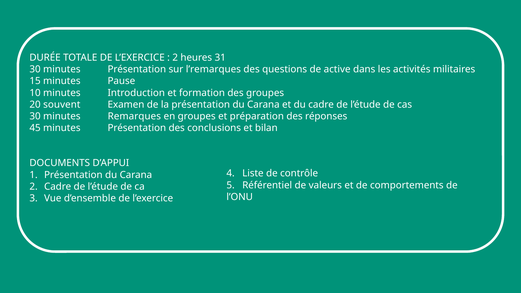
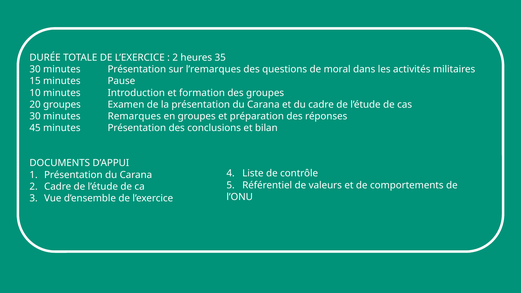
31: 31 -> 35
active: active -> moral
20 souvent: souvent -> groupes
